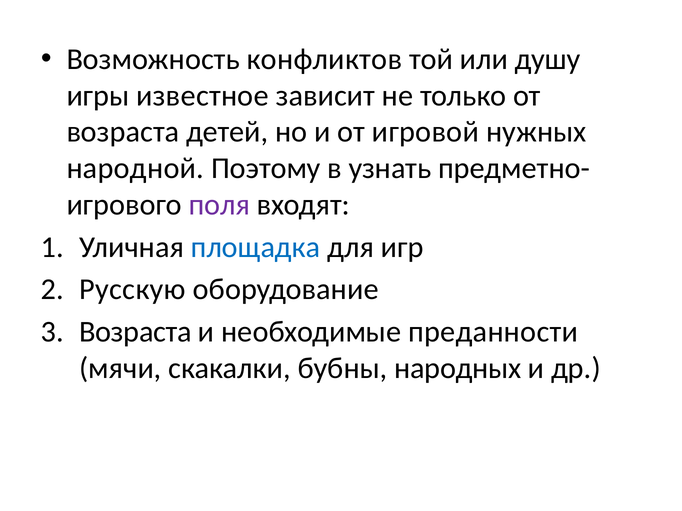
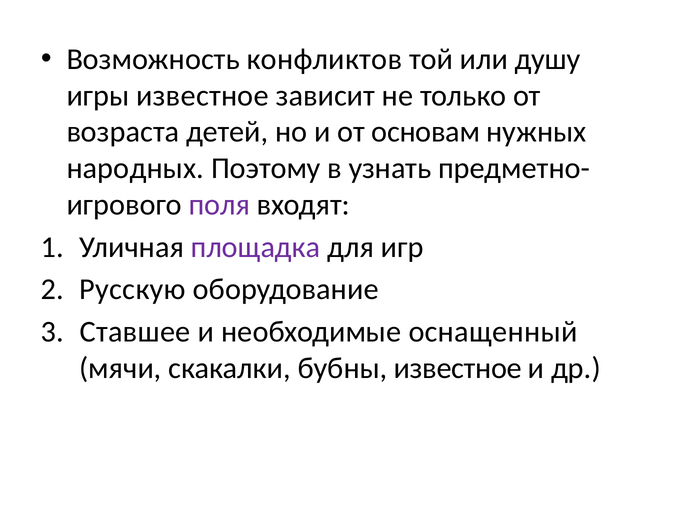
игровой: игровой -> основам
народной: народной -> народных
площадка colour: blue -> purple
Возраста at (135, 332): Возраста -> Ставшее
преданности: преданности -> оснащенный
бубны народных: народных -> известное
